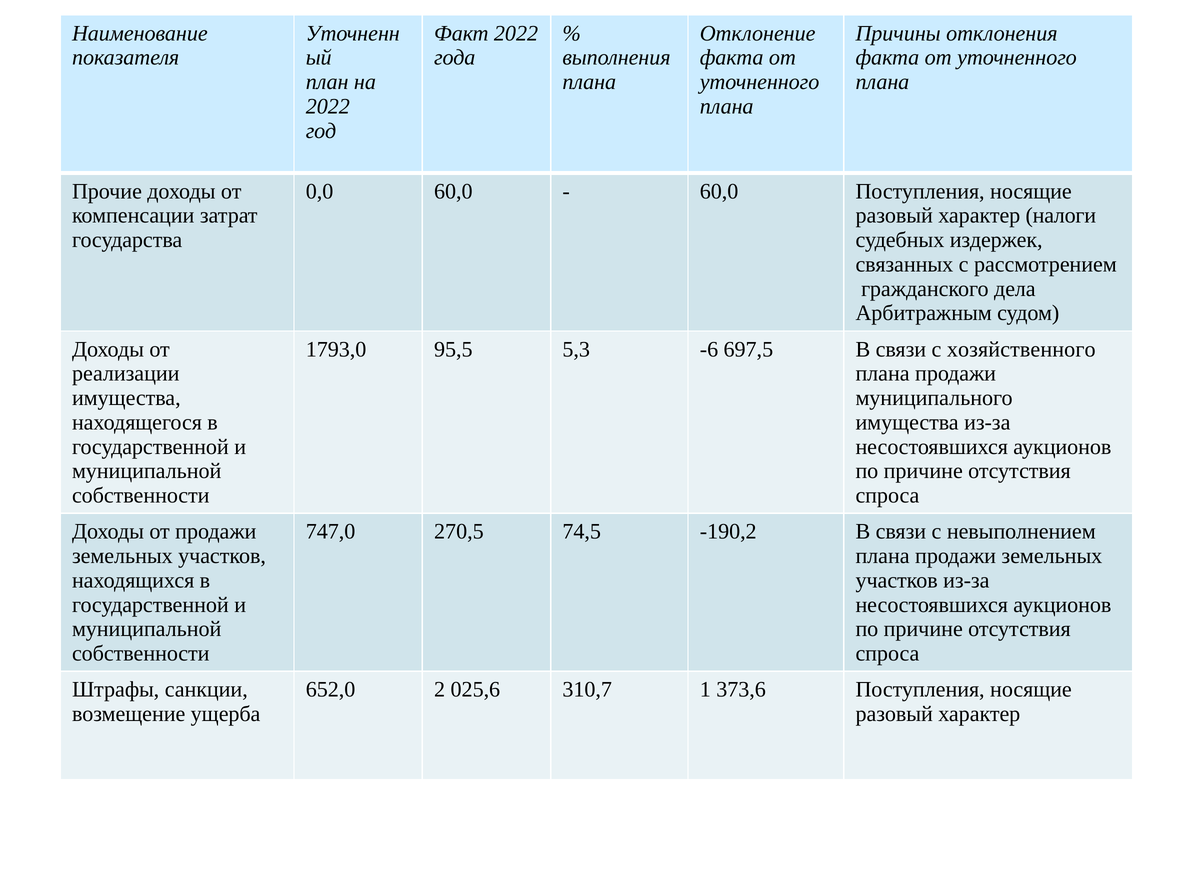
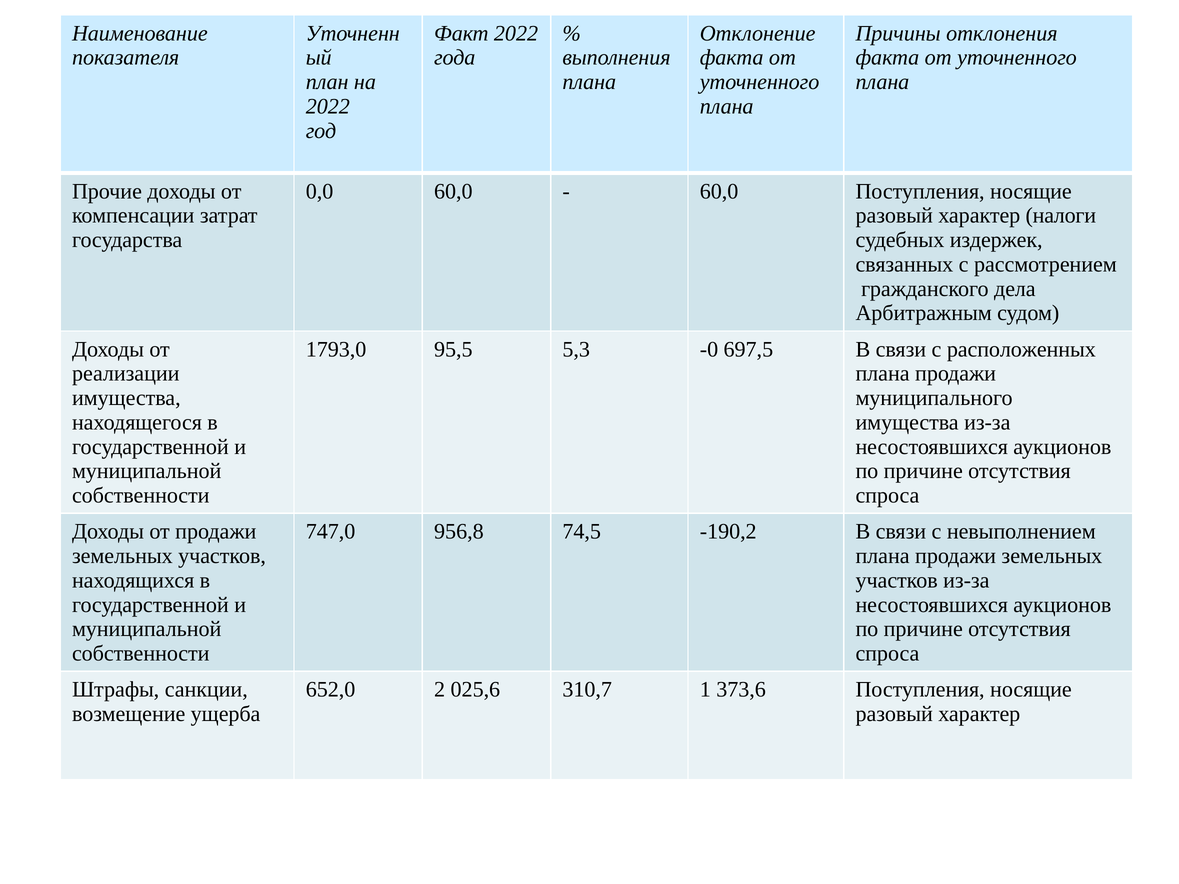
-6: -6 -> -0
хозяйственного: хозяйственного -> расположенных
270,5: 270,5 -> 956,8
